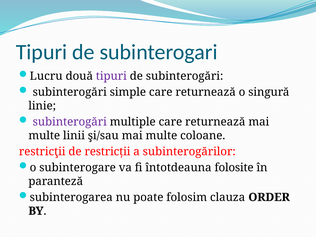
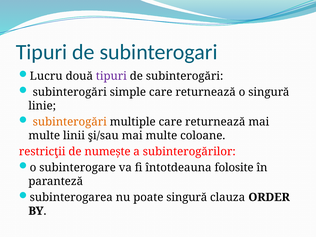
subinterogări at (70, 122) colour: purple -> orange
de restricţii: restricţii -> numeşte
poate folosim: folosim -> singură
